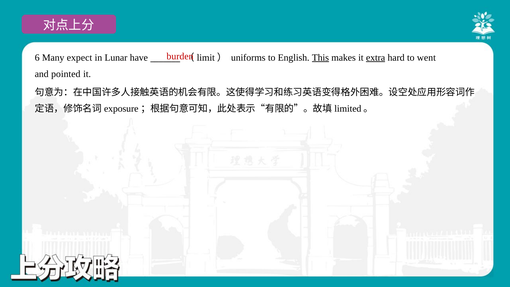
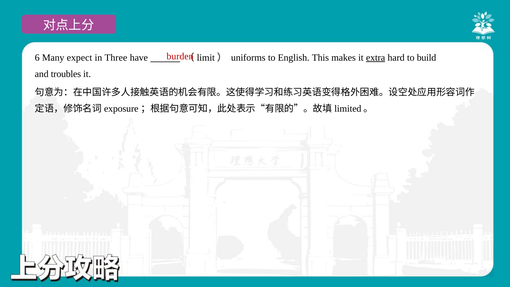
Lunar: Lunar -> Three
This underline: present -> none
went: went -> build
pointed: pointed -> troubles
